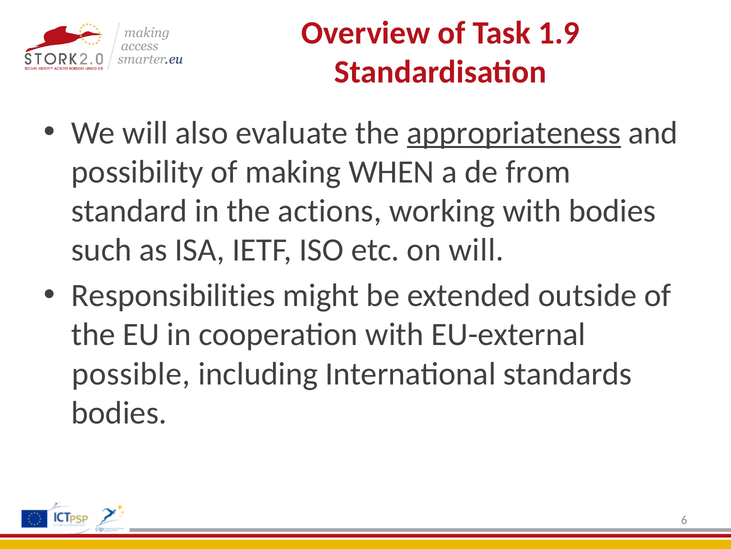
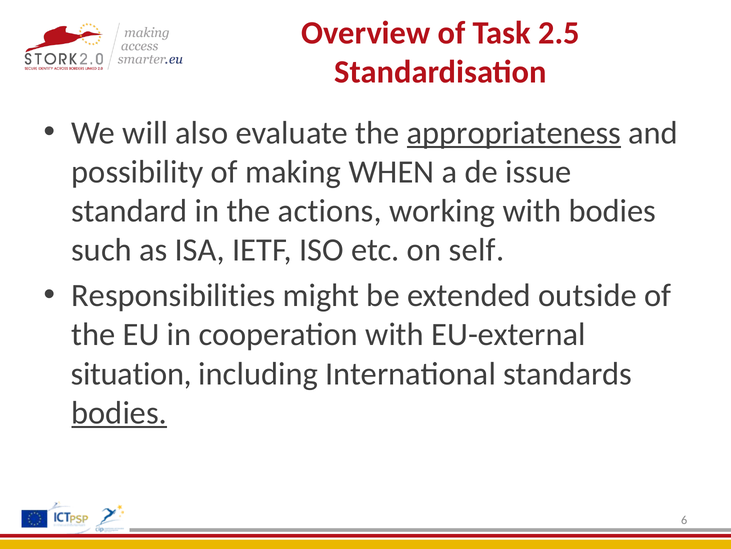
1.9: 1.9 -> 2.5
from: from -> issue
on will: will -> self
possible: possible -> situation
bodies at (119, 412) underline: none -> present
